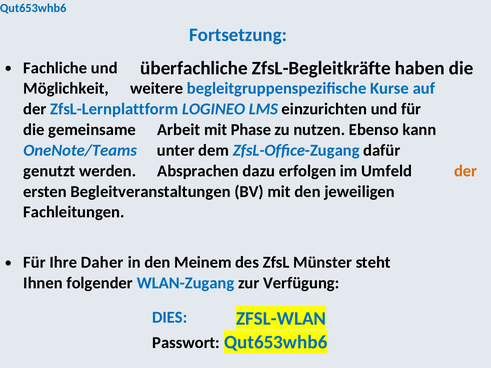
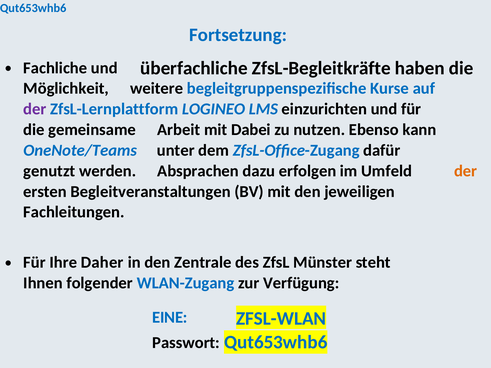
der at (35, 109) colour: black -> purple
Phase: Phase -> Dabei
Meinem: Meinem -> Zentrale
DIES: DIES -> EINE
